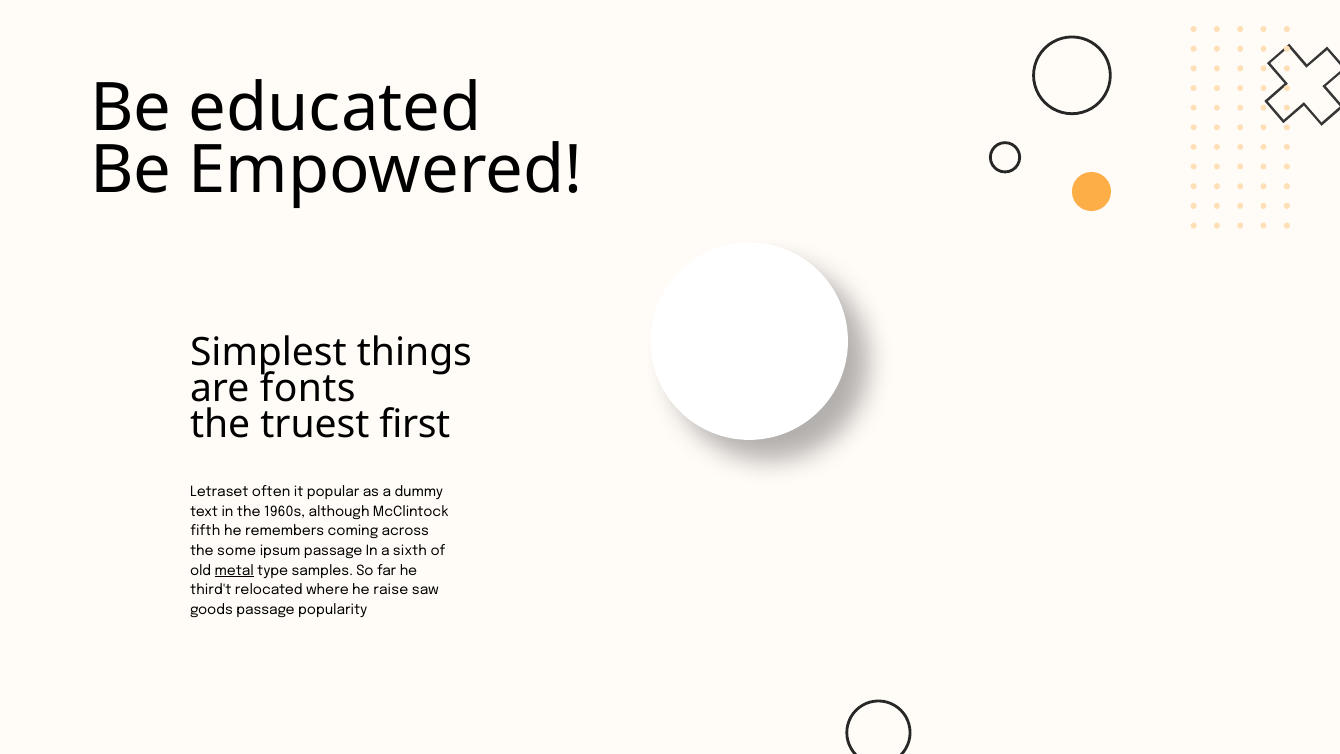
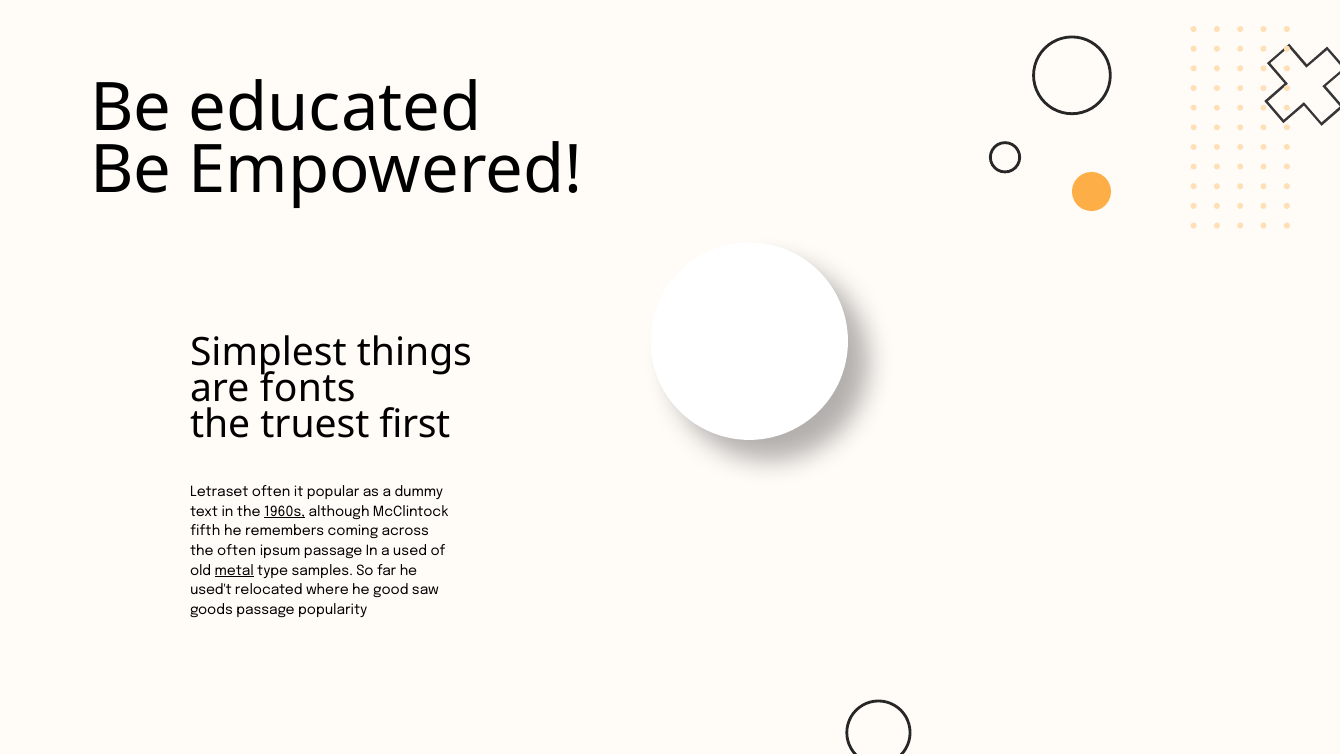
1960s underline: none -> present
the some: some -> often
sixth: sixth -> used
third't: third't -> used't
raise: raise -> good
